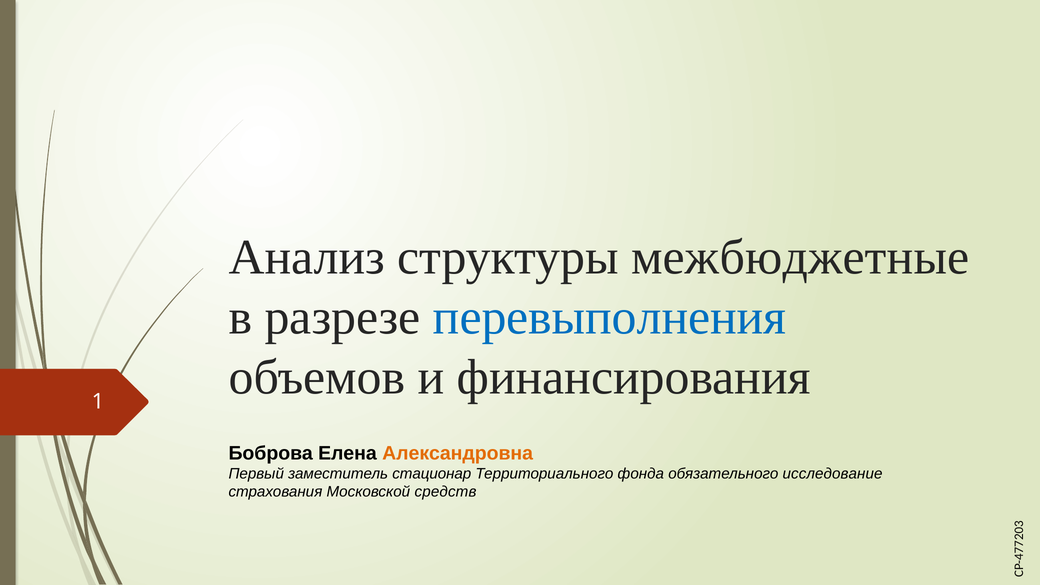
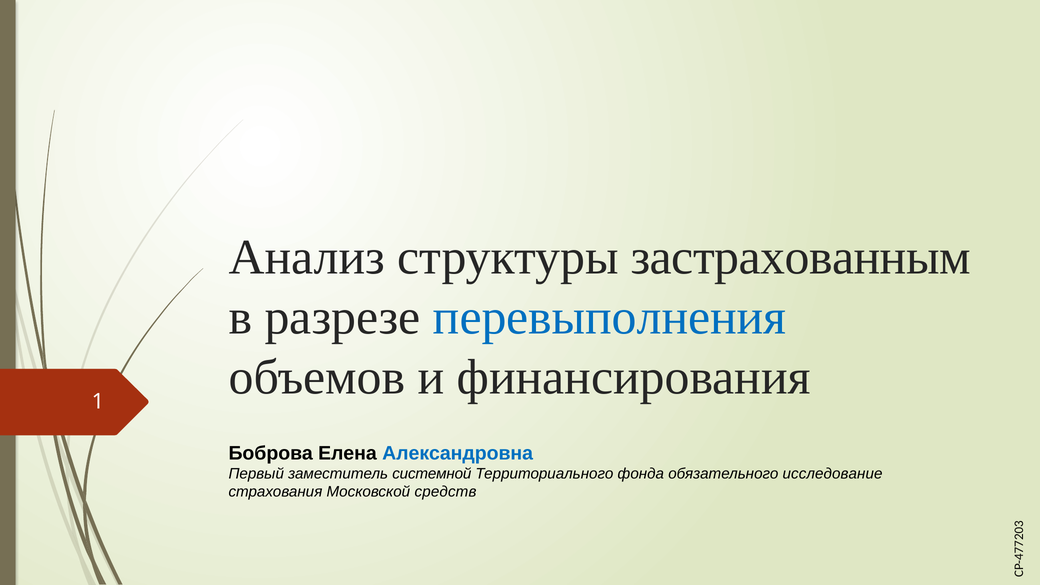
межбюджетные: межбюджетные -> застрахованным
Александровна colour: orange -> blue
стационар: стационар -> системной
